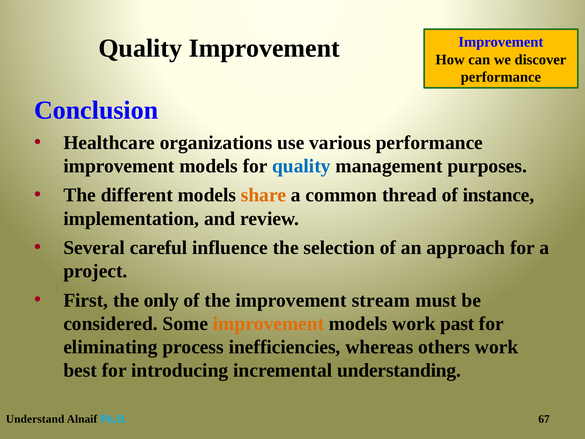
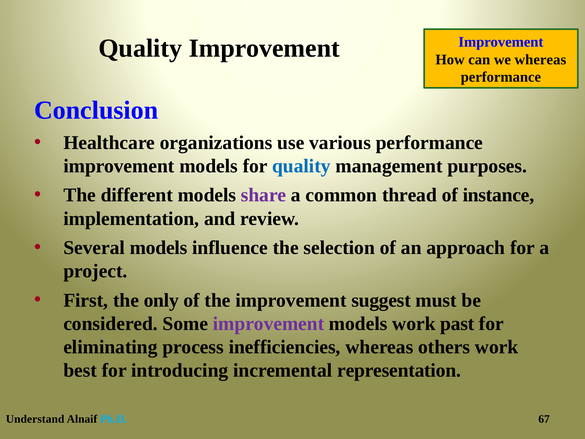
we discover: discover -> whereas
share colour: orange -> purple
Several careful: careful -> models
stream: stream -> suggest
improvement at (269, 323) colour: orange -> purple
understanding: understanding -> representation
